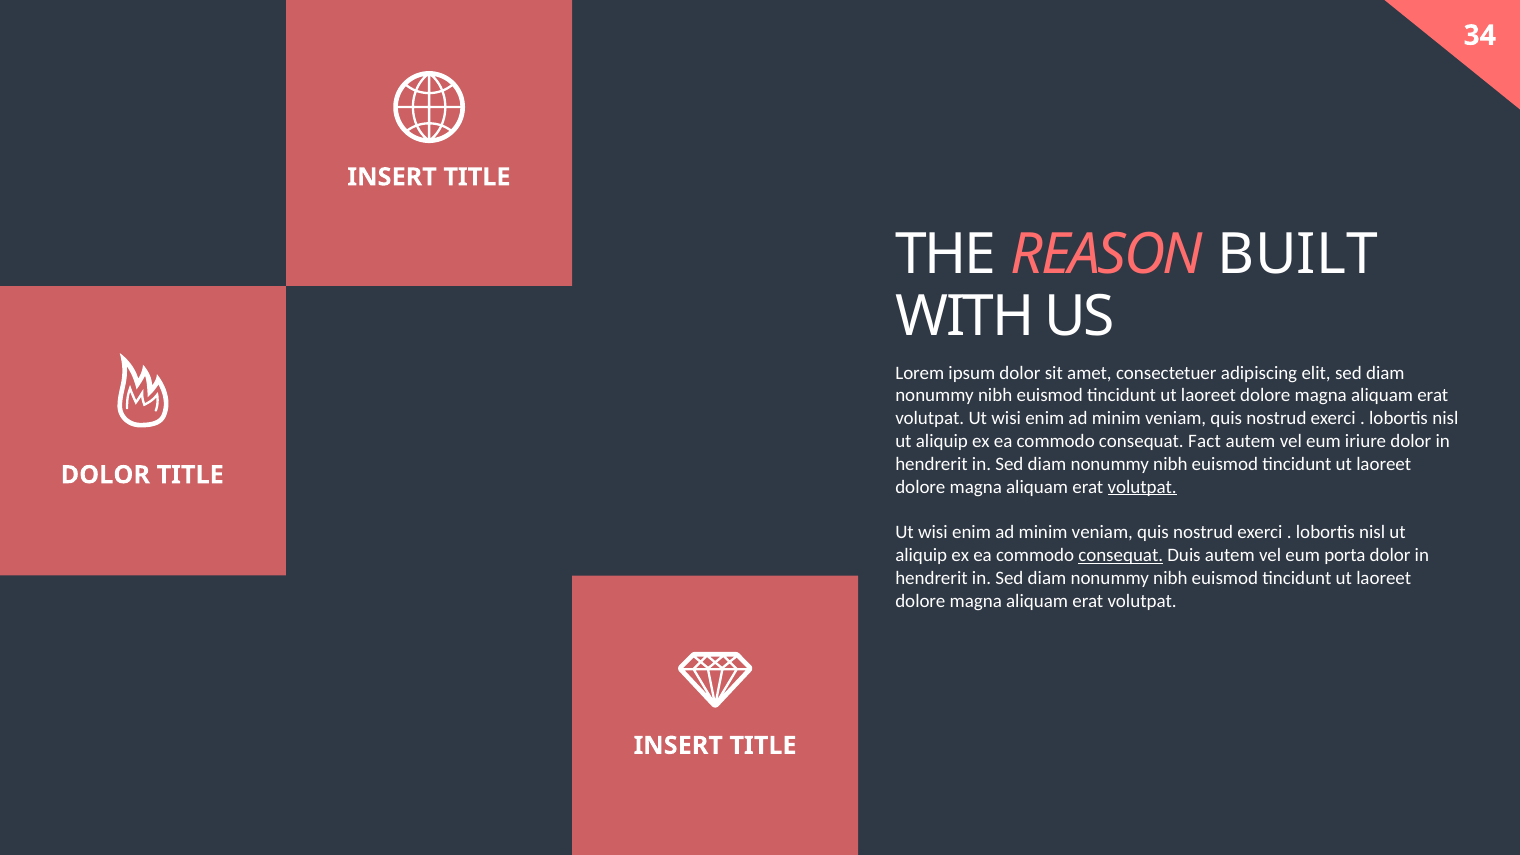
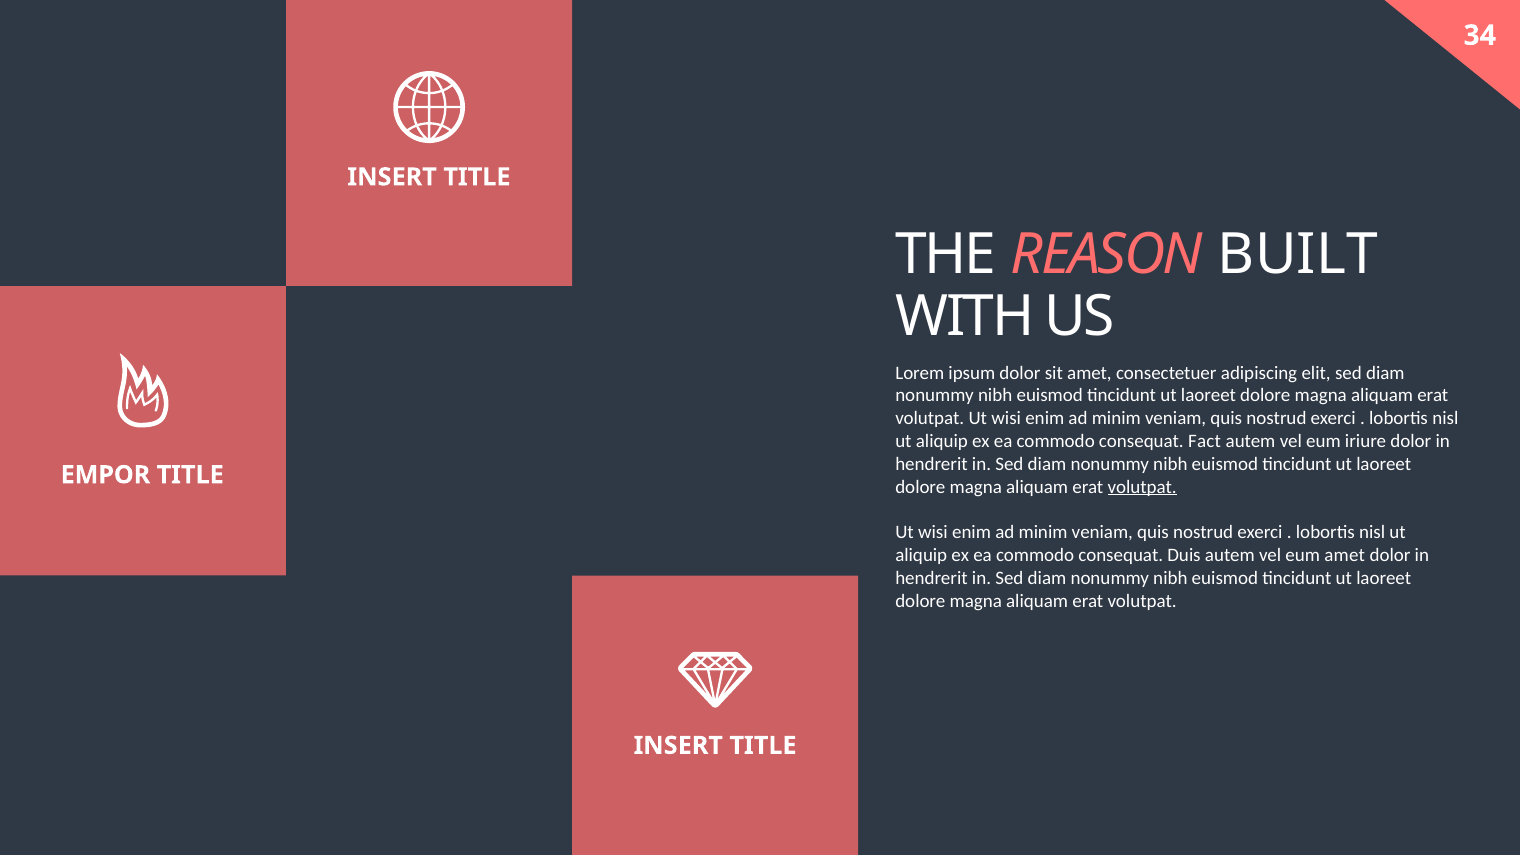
DOLOR at (105, 475): DOLOR -> EMPOR
consequat at (1121, 555) underline: present -> none
eum porta: porta -> amet
